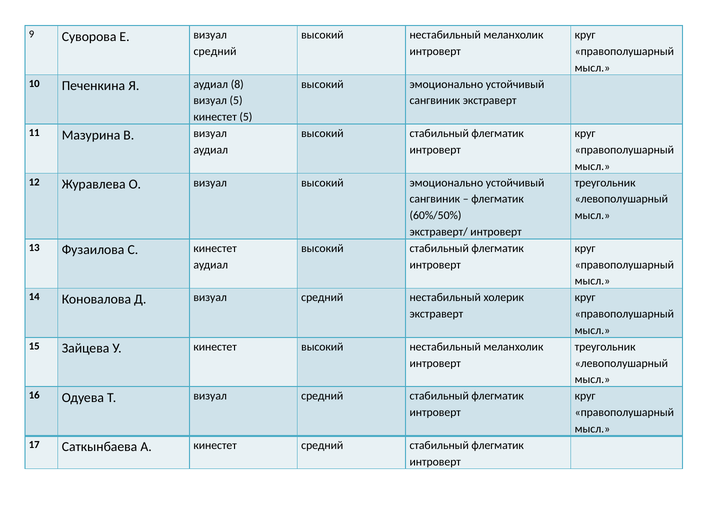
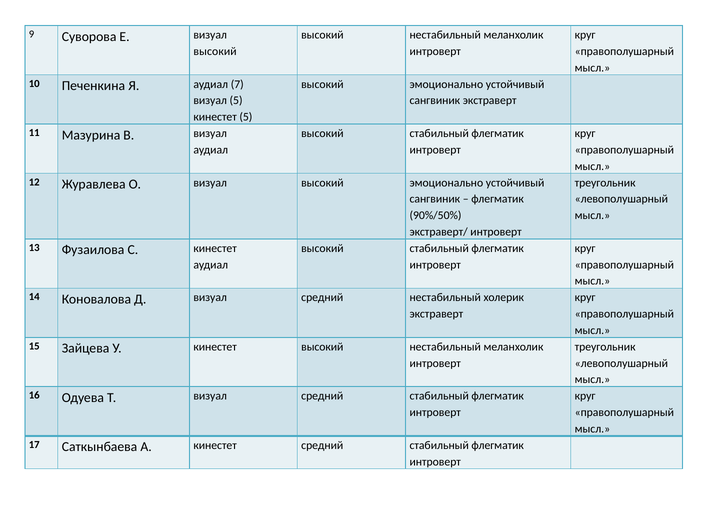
средний at (215, 51): средний -> высокий
8: 8 -> 7
60%/50%: 60%/50% -> 90%/50%
